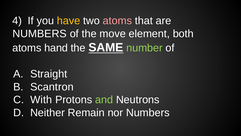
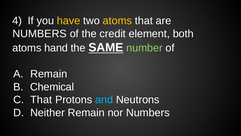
atoms at (117, 21) colour: pink -> yellow
move: move -> credit
Straight at (49, 74): Straight -> Remain
Scantron: Scantron -> Chemical
With at (41, 100): With -> That
and colour: light green -> light blue
